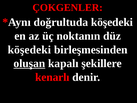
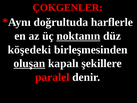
doğrultuda köşedeki: köşedeki -> harflerle
noktanın underline: none -> present
kenarlı: kenarlı -> paralel
